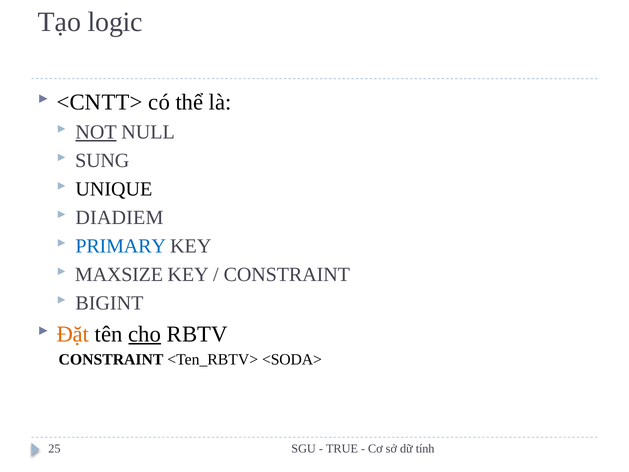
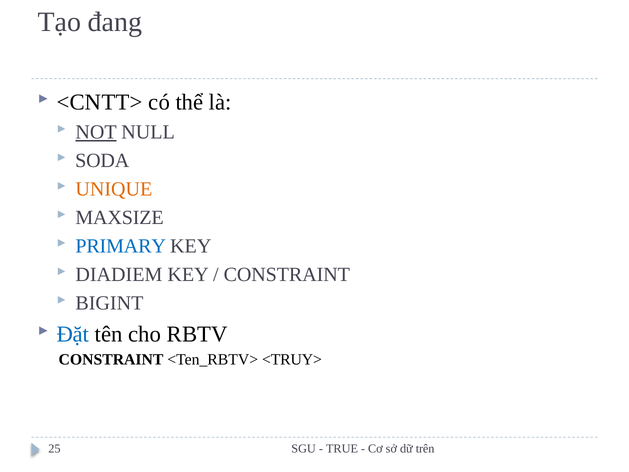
logic: logic -> đang
SUNG: SUNG -> SODA
UNIQUE colour: black -> orange
DIADIEM: DIADIEM -> MAXSIZE
MAXSIZE: MAXSIZE -> DIADIEM
Đặt colour: orange -> blue
cho underline: present -> none
<SODA>: <SODA> -> <TRUY>
tính: tính -> trên
